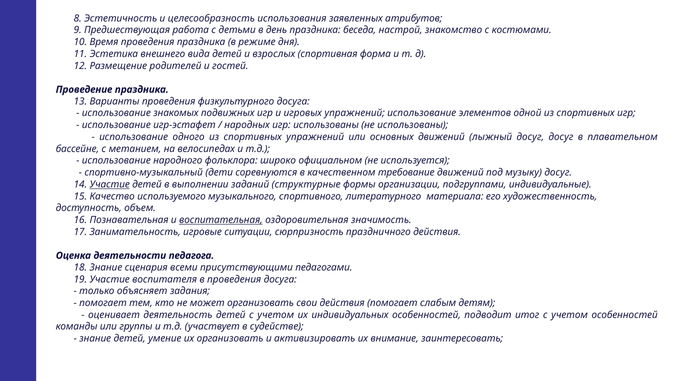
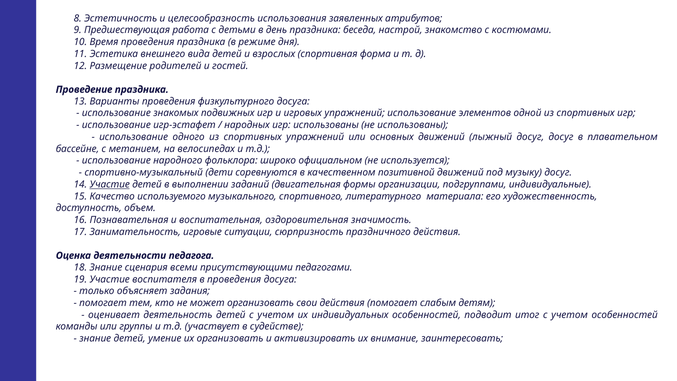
требование: требование -> позитивной
структурные: структурные -> двигательная
воспитательная underline: present -> none
